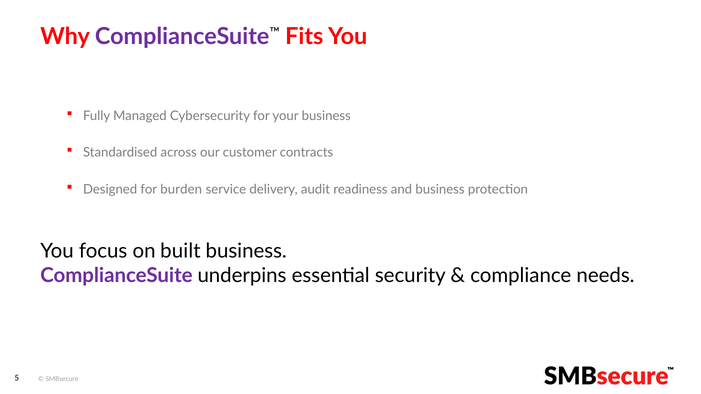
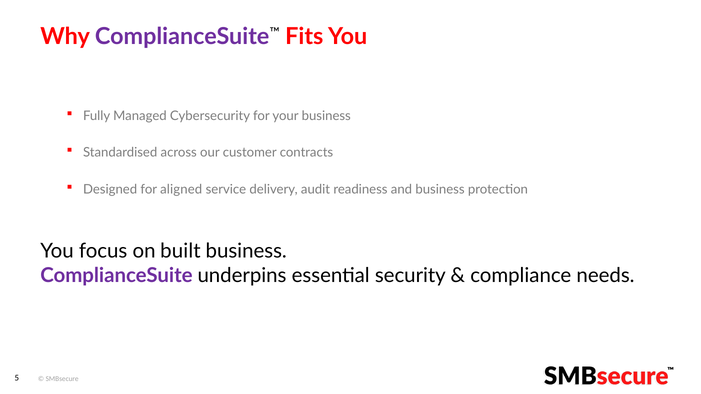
burden: burden -> aligned
